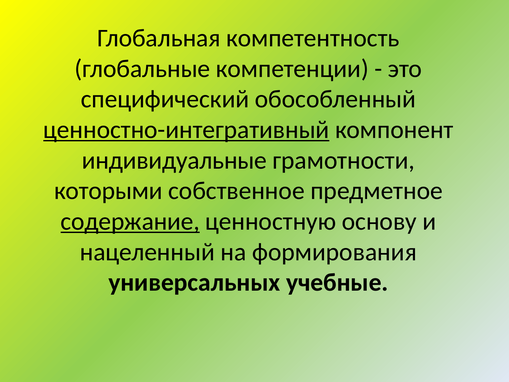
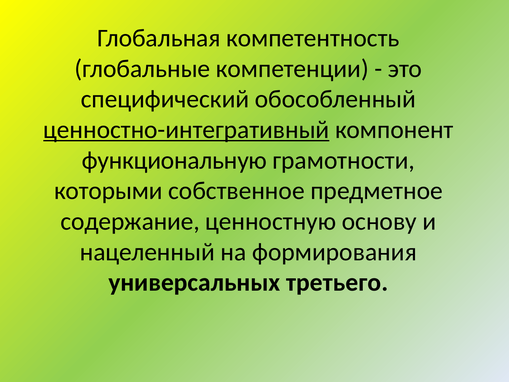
индивидуальные: индивидуальные -> функциональную
содержание underline: present -> none
учебные: учебные -> третьего
